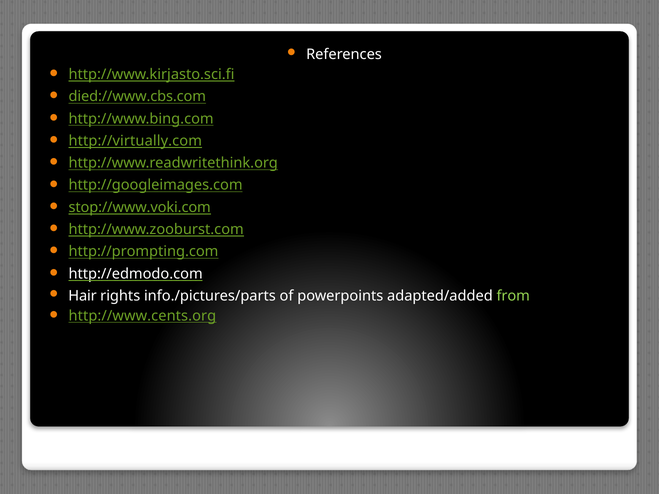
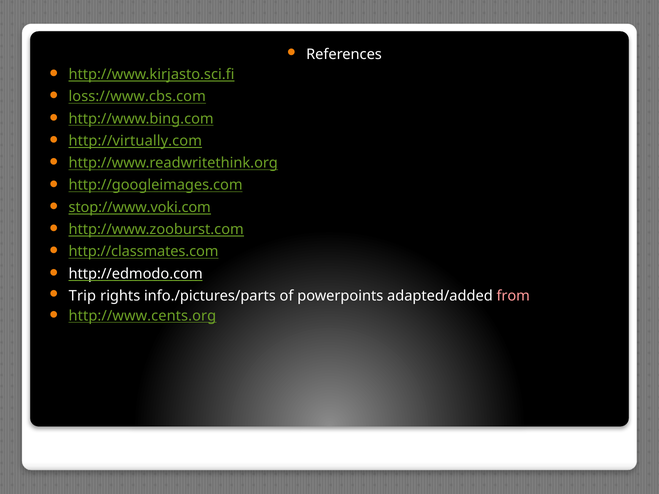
died://www.cbs.com: died://www.cbs.com -> loss://www.cbs.com
http://prompting.com: http://prompting.com -> http://classmates.com
Hair: Hair -> Trip
from colour: light green -> pink
